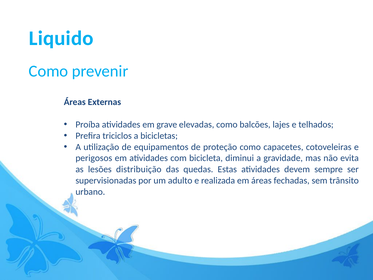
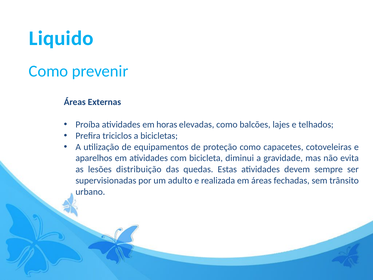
grave: grave -> horas
perigosos: perigosos -> aparelhos
